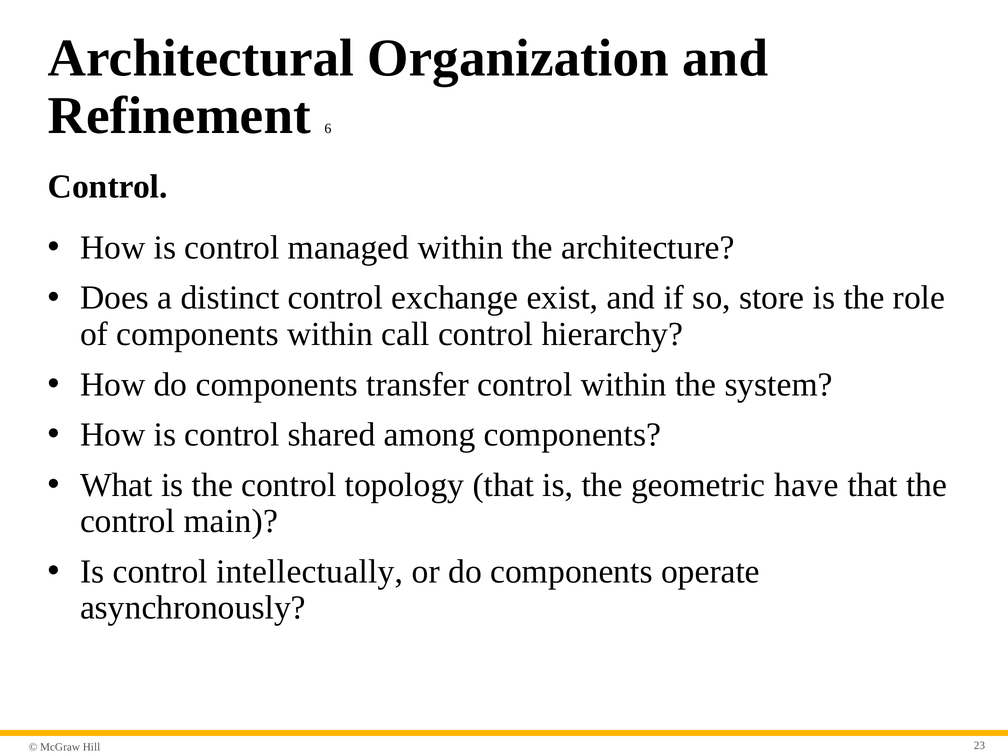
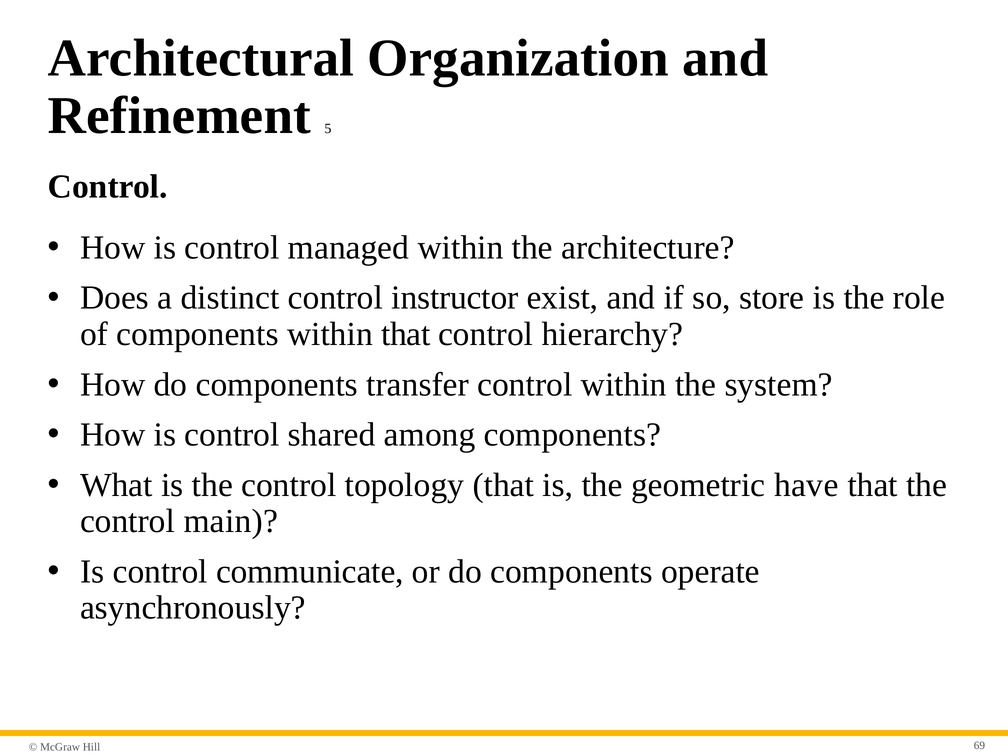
6: 6 -> 5
exchange: exchange -> instructor
within call: call -> that
intellectually: intellectually -> communicate
23: 23 -> 69
